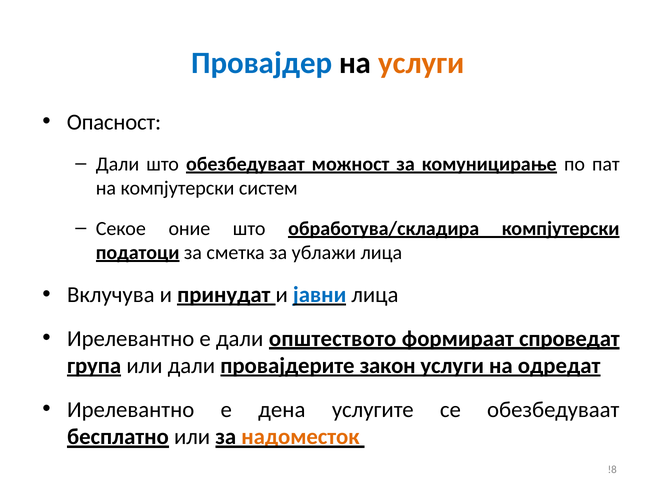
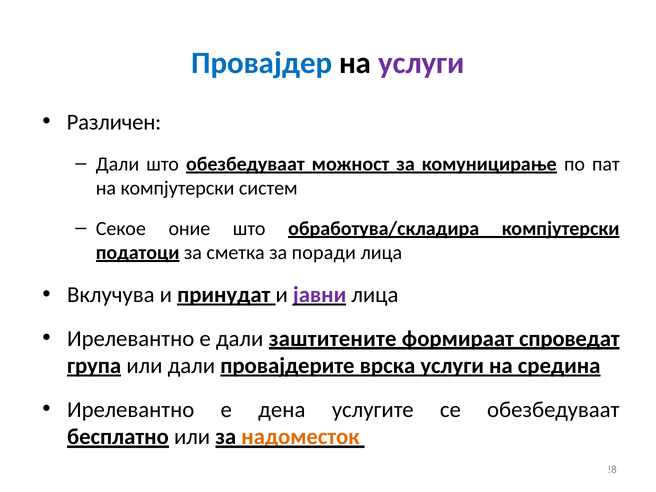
услуги at (421, 63) colour: orange -> purple
Опасност: Опасност -> Различен
ублажи: ублажи -> поради
јавни colour: blue -> purple
општеството: општеството -> заштитените
закон: закон -> врска
одредат: одредат -> средина
